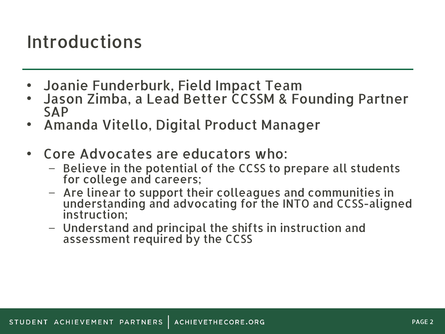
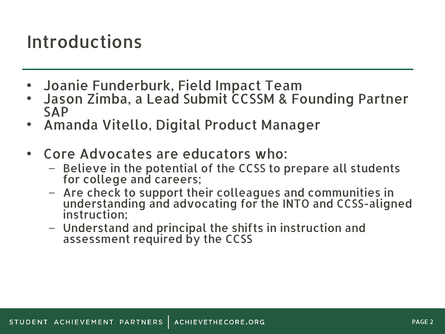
Better: Better -> Submit
linear: linear -> check
